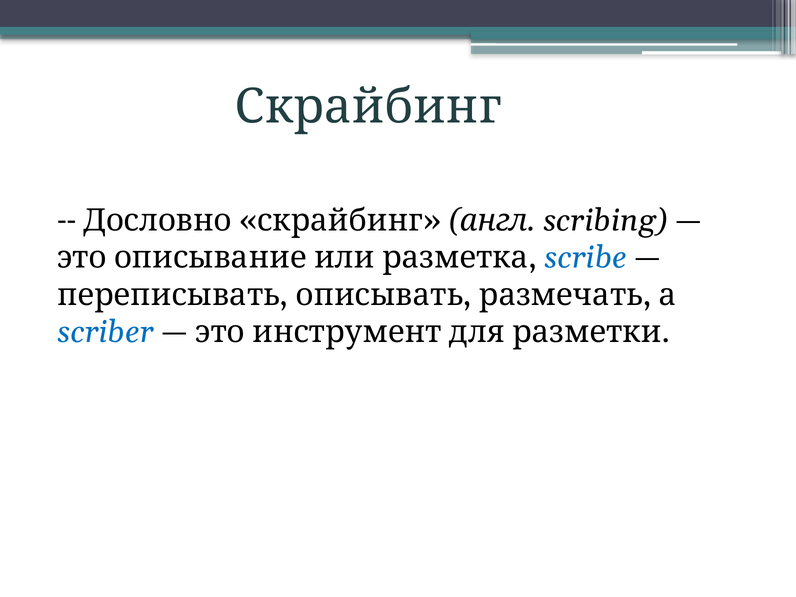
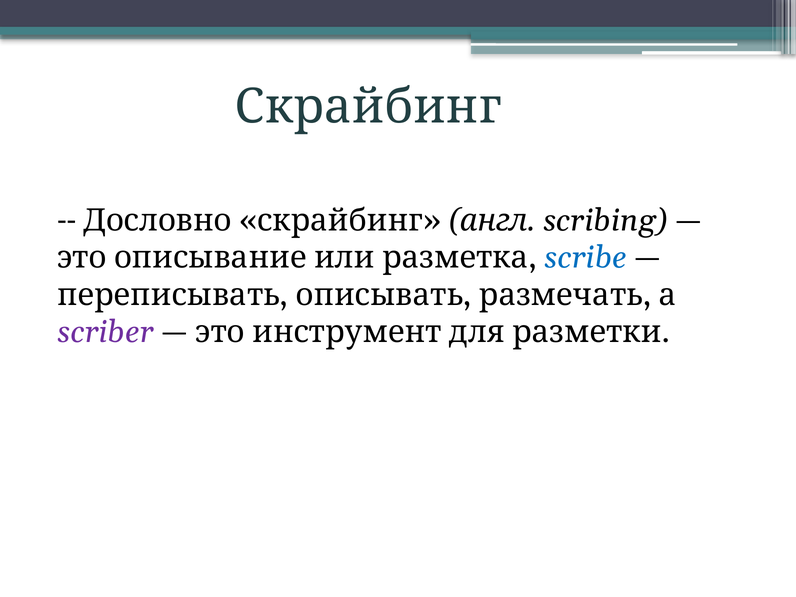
scriber colour: blue -> purple
